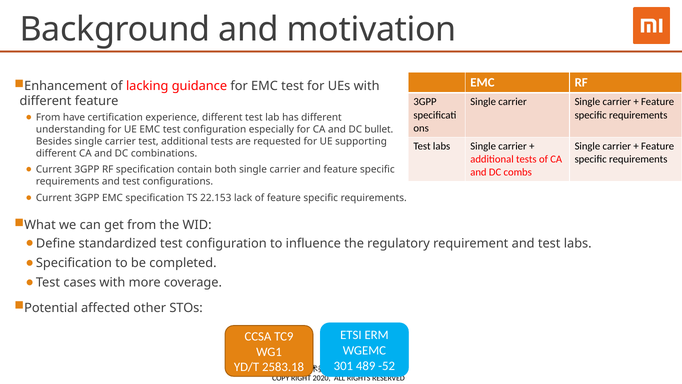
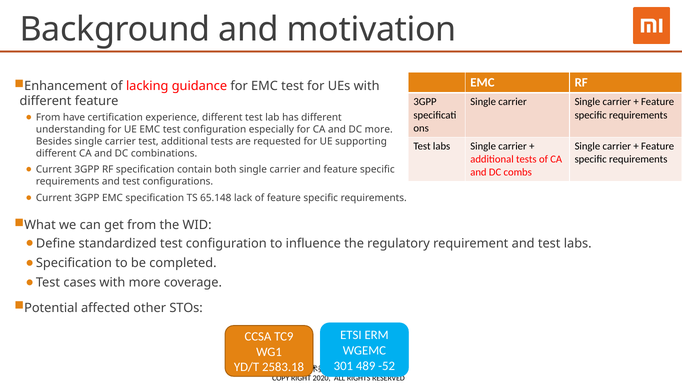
DC bullet: bullet -> more
22.153: 22.153 -> 65.148
